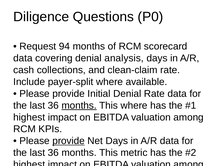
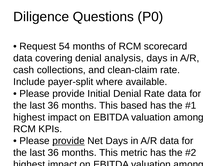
94: 94 -> 54
months at (79, 106) underline: present -> none
This where: where -> based
